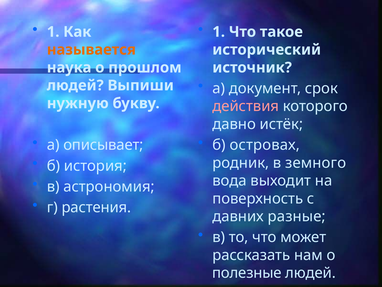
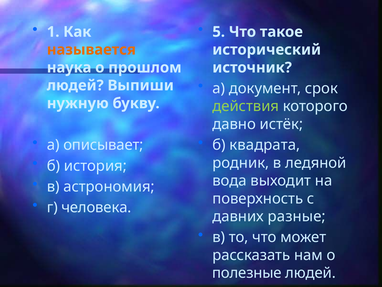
1 at (219, 32): 1 -> 5
действия colour: pink -> light green
островах: островах -> квадрата
земного: земного -> ледяной
растения: растения -> человека
